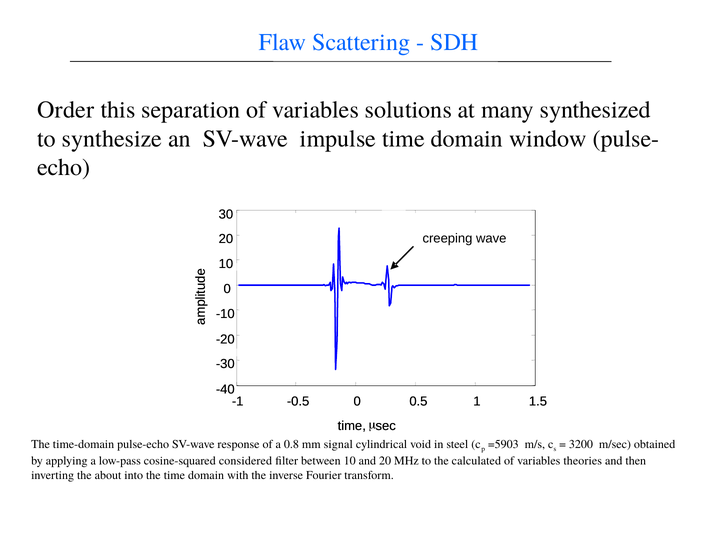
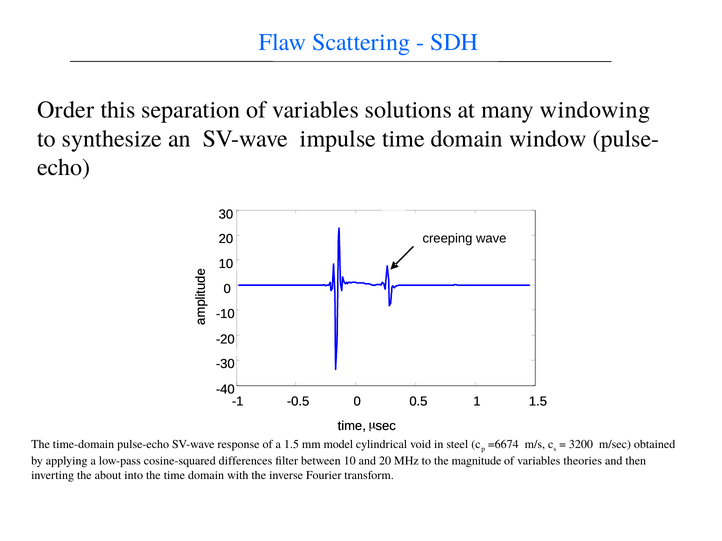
synthesized: synthesized -> windowing
a 0.8: 0.8 -> 1.5
signal: signal -> model
=5903: =5903 -> =6674
considered: considered -> differences
calculated: calculated -> magnitude
